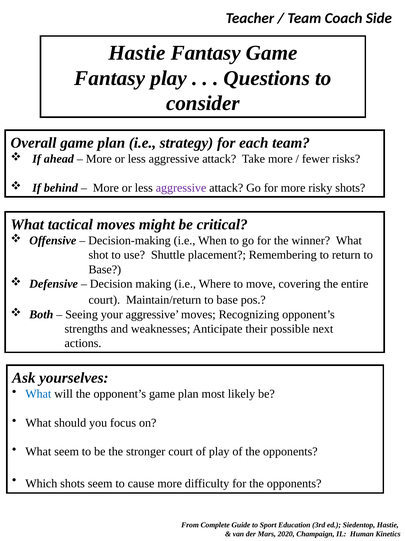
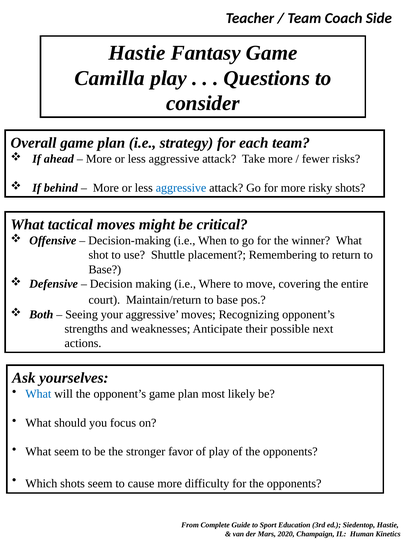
Fantasy at (110, 78): Fantasy -> Camilla
aggressive at (181, 188) colour: purple -> blue
stronger court: court -> favor
